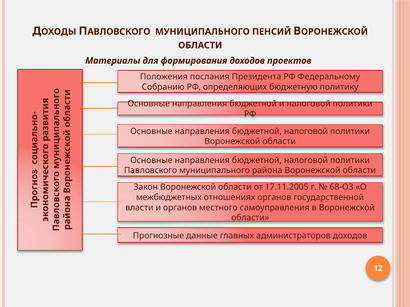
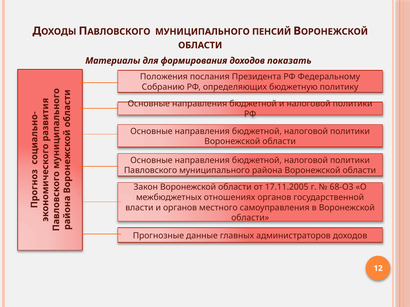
проектов: проектов -> показать
